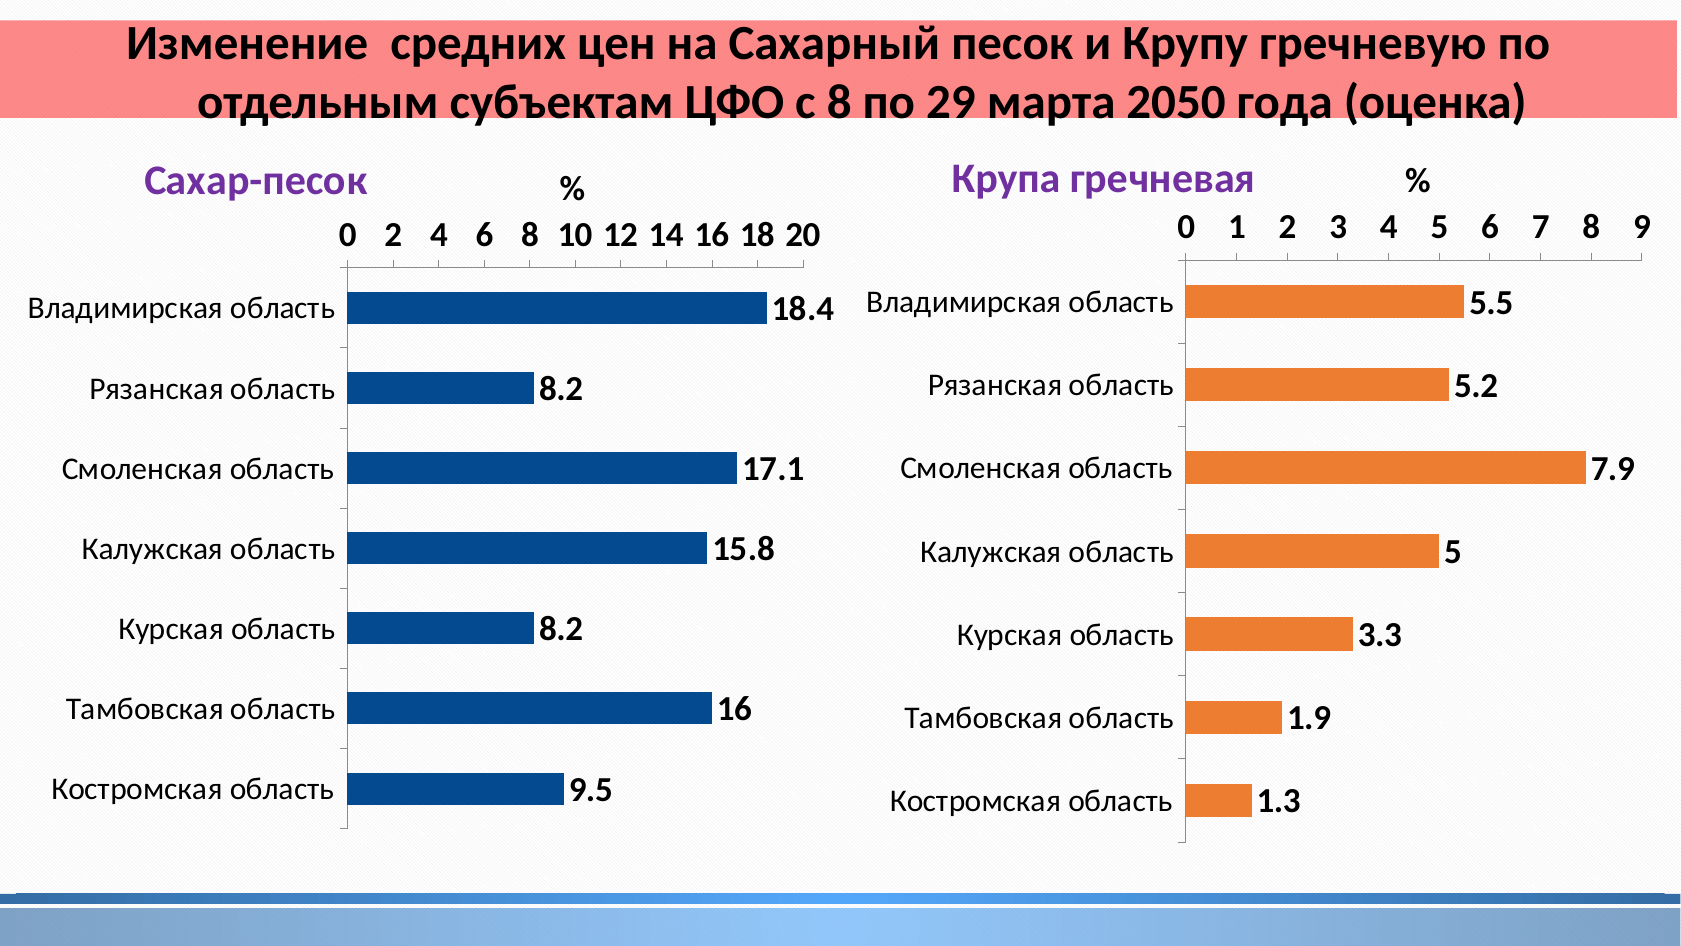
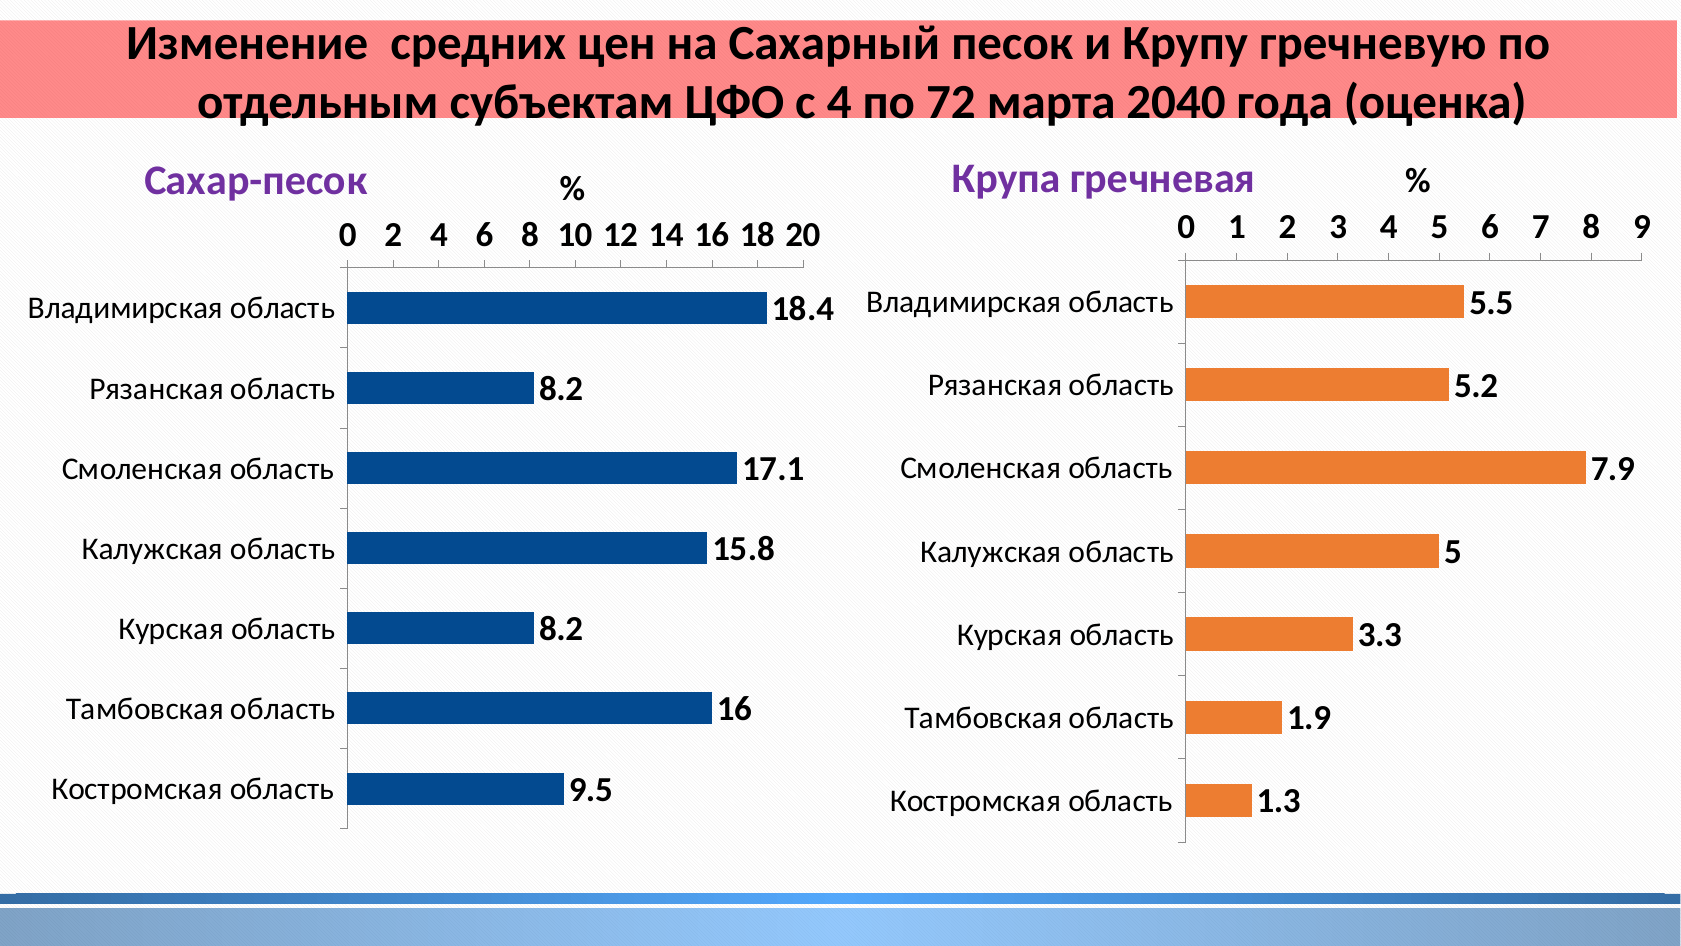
с 8: 8 -> 4
29: 29 -> 72
2050: 2050 -> 2040
